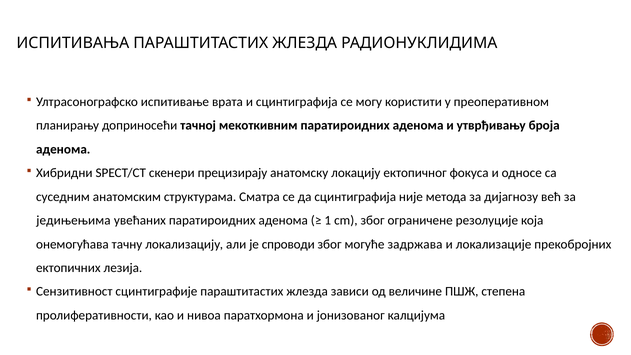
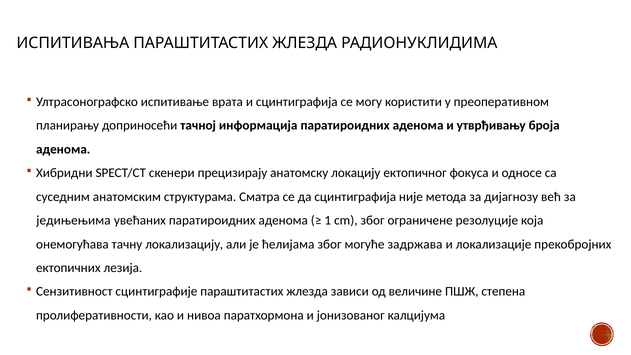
мекоткивним: мекоткивним -> информација
спроводи: спроводи -> ћелијама
